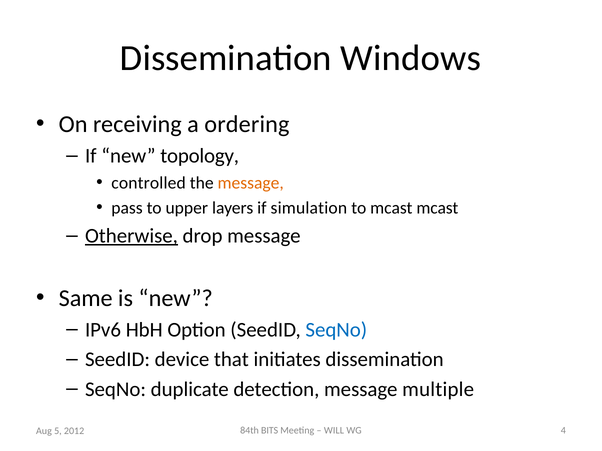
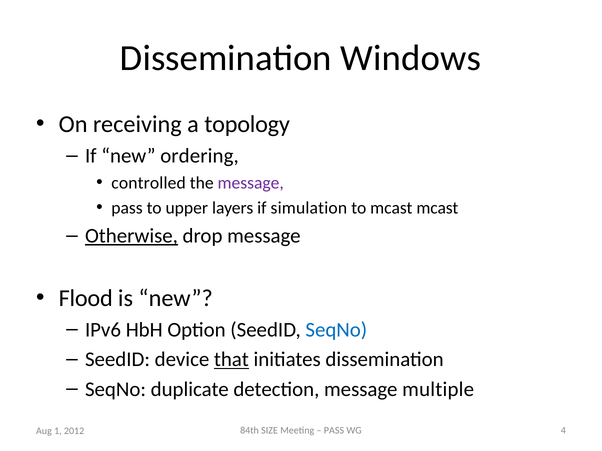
ordering: ordering -> topology
topology: topology -> ordering
message at (251, 183) colour: orange -> purple
Same: Same -> Flood
that underline: none -> present
BITS: BITS -> SIZE
WILL at (334, 431): WILL -> PASS
5: 5 -> 1
